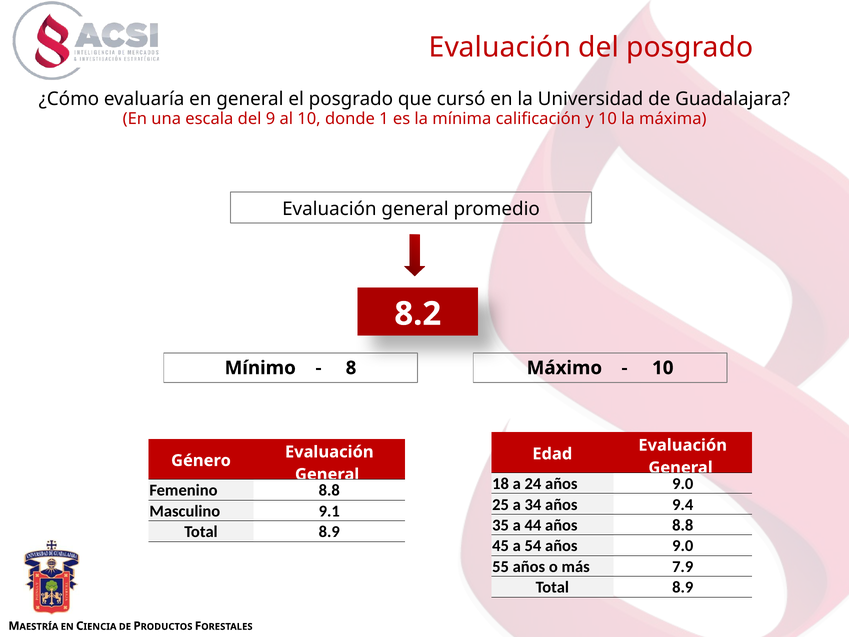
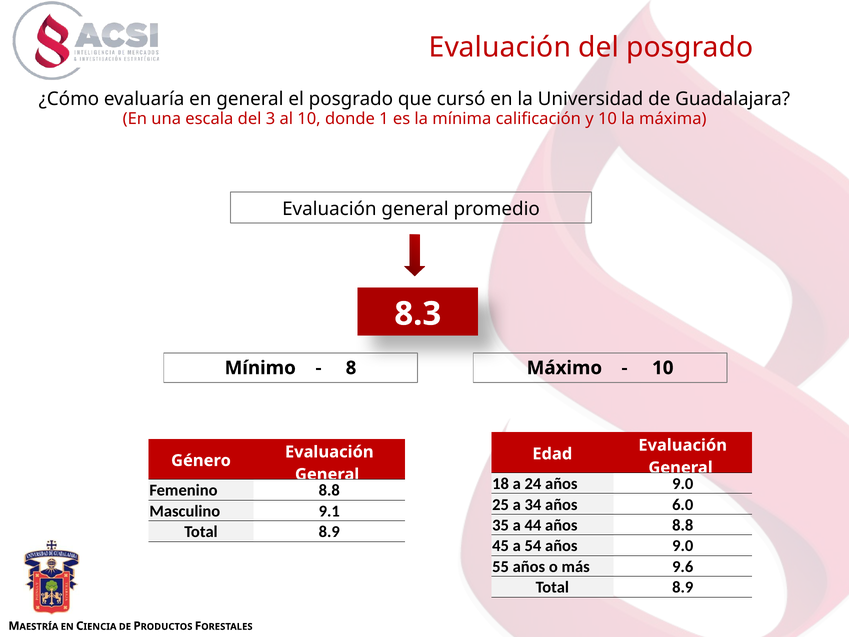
9: 9 -> 3
8.2: 8.2 -> 8.3
9.4: 9.4 -> 6.0
7.9: 7.9 -> 9.6
